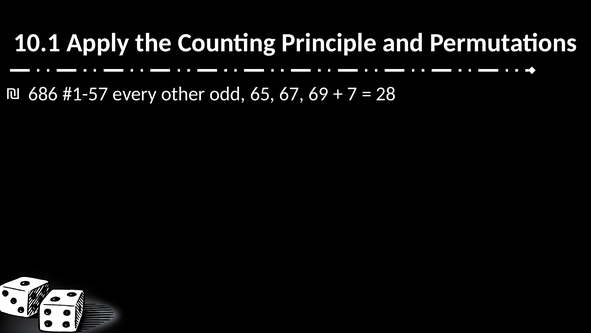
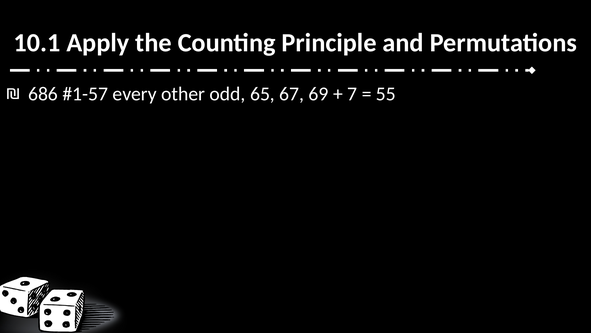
28: 28 -> 55
